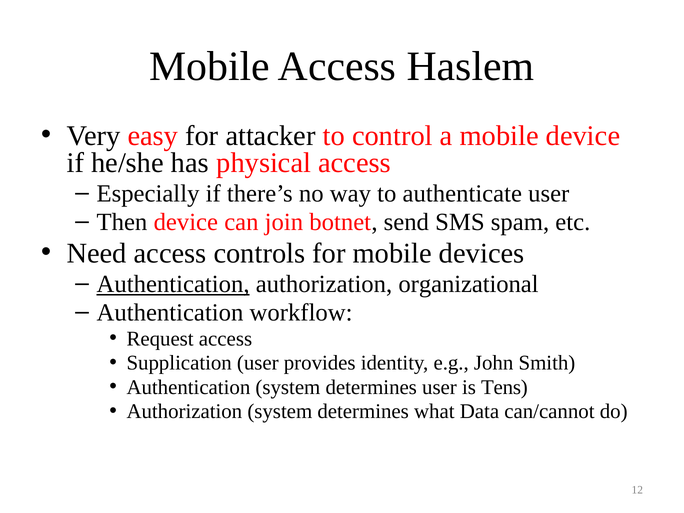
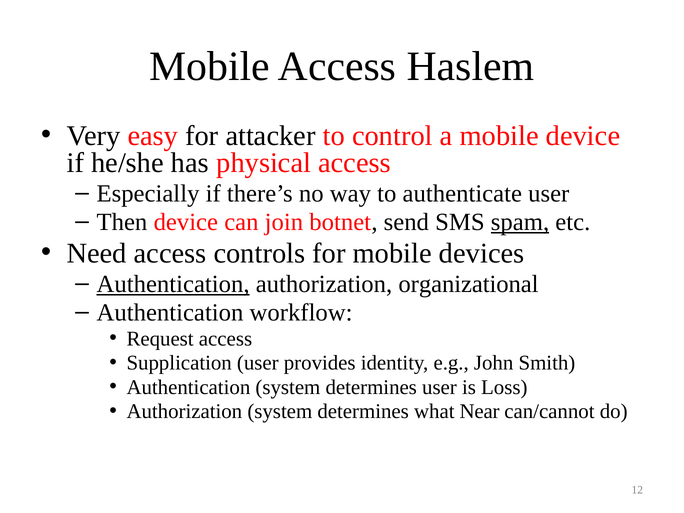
spam underline: none -> present
Tens: Tens -> Loss
Data: Data -> Near
